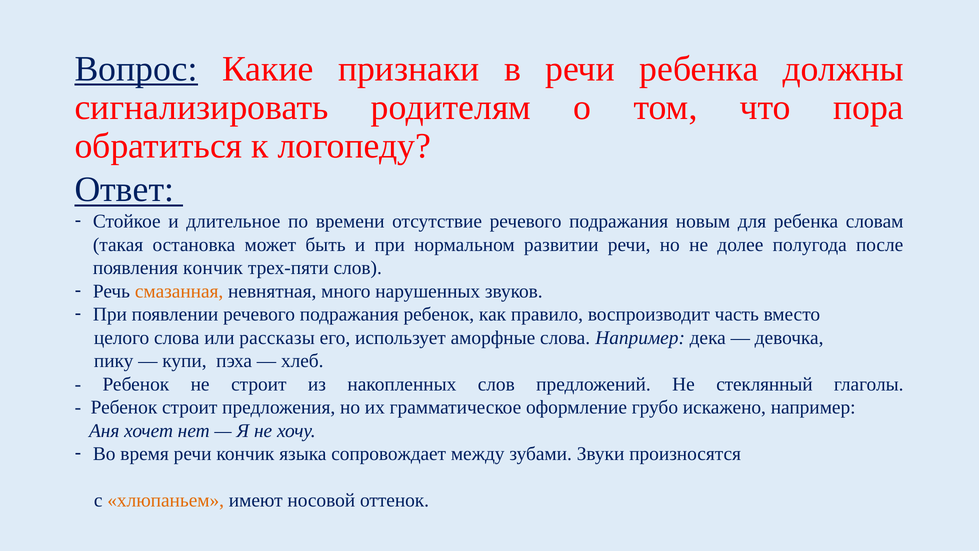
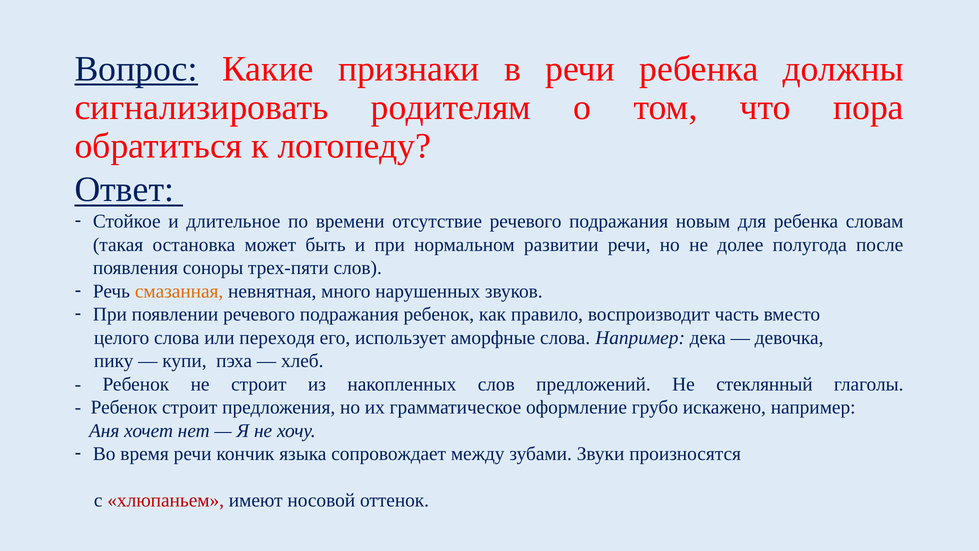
появления кончик: кончик -> соноры
рассказы: рассказы -> переходя
хлюпаньем colour: orange -> red
